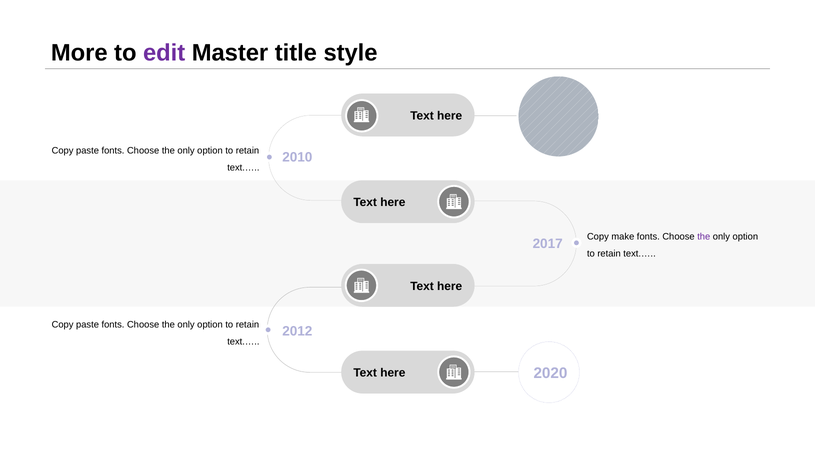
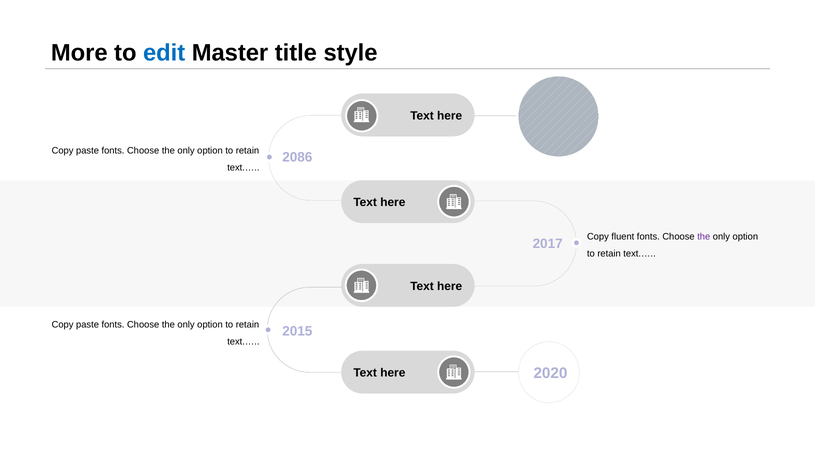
edit colour: purple -> blue
2010: 2010 -> 2086
make: make -> fluent
2012: 2012 -> 2015
